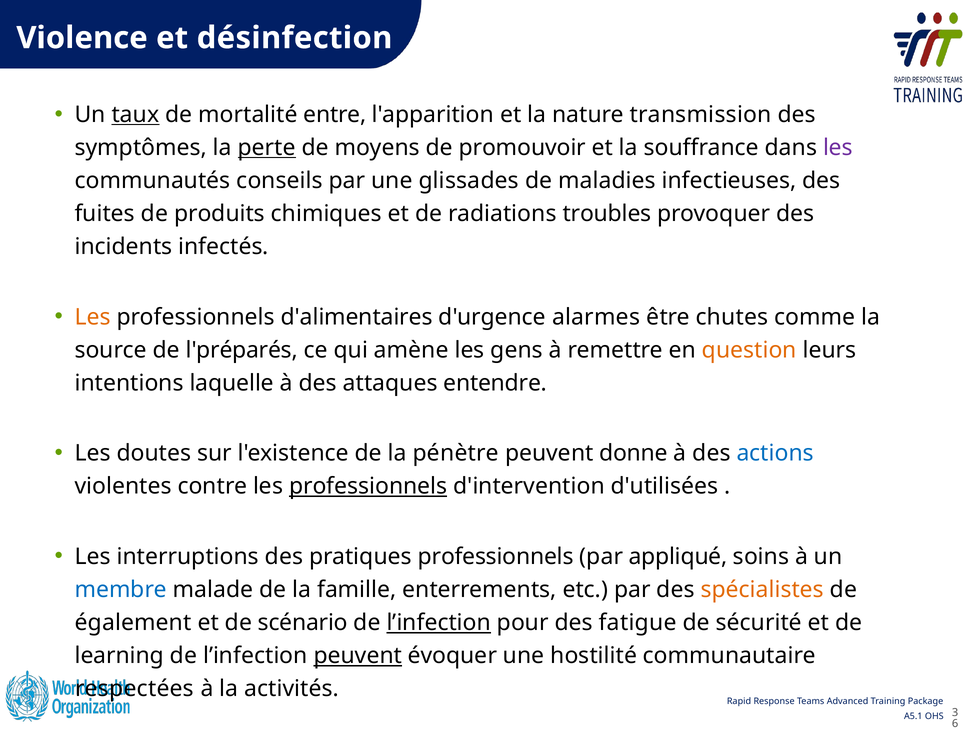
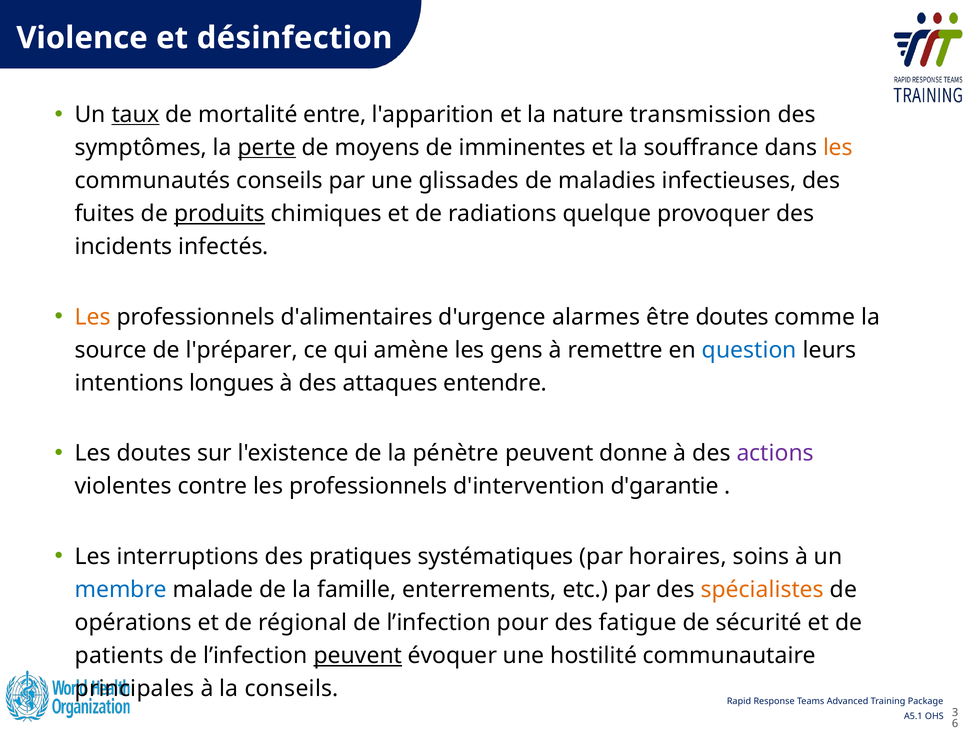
promouvoir: promouvoir -> imminentes
les at (838, 148) colour: purple -> orange
produits underline: none -> present
troubles: troubles -> quelque
être chutes: chutes -> doutes
l'préparés: l'préparés -> l'préparer
question colour: orange -> blue
laquelle: laquelle -> longues
actions colour: blue -> purple
professionnels at (368, 487) underline: present -> none
d'utilisées: d'utilisées -> d'garantie
pratiques professionnels: professionnels -> systématiques
appliqué: appliqué -> horaires
également: également -> opérations
scénario: scénario -> régional
l’infection at (439, 623) underline: present -> none
learning: learning -> patients
respectées: respectées -> principales
la activités: activités -> conseils
